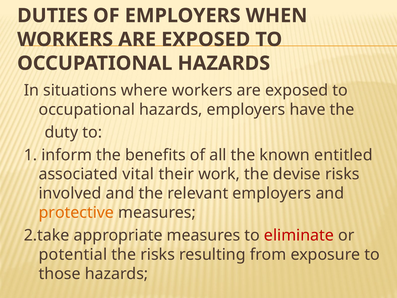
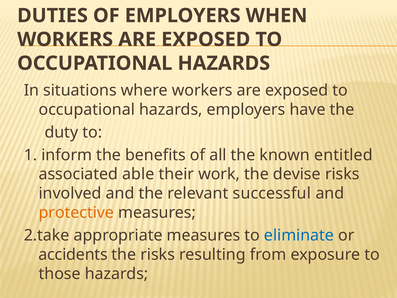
vital: vital -> able
relevant employers: employers -> successful
eliminate colour: red -> blue
potential: potential -> accidents
